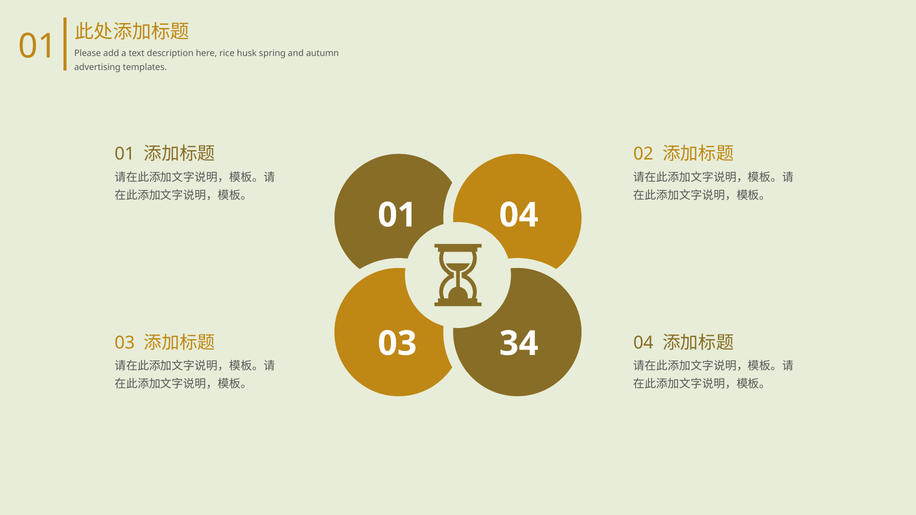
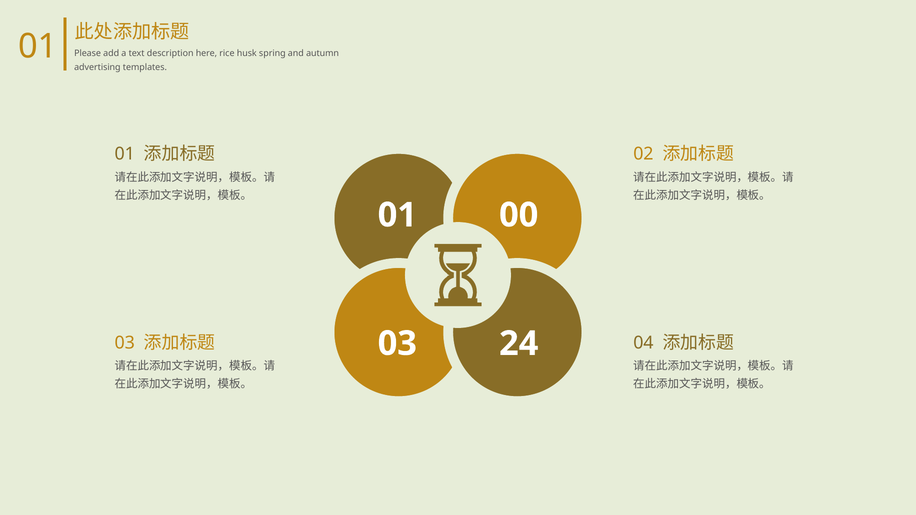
01 04: 04 -> 00
34: 34 -> 24
